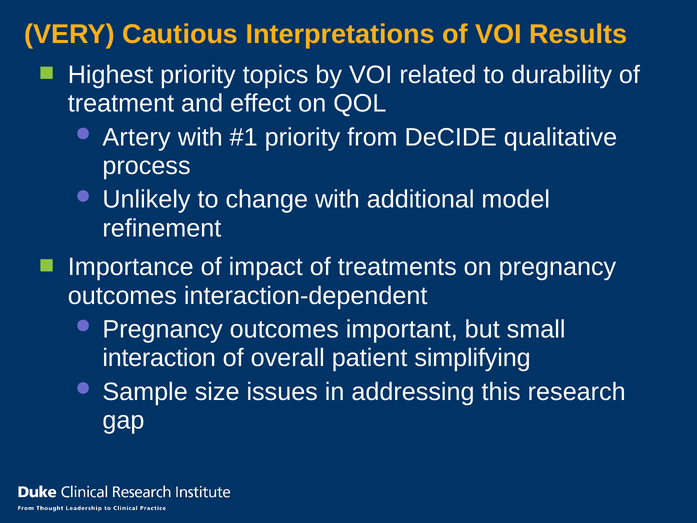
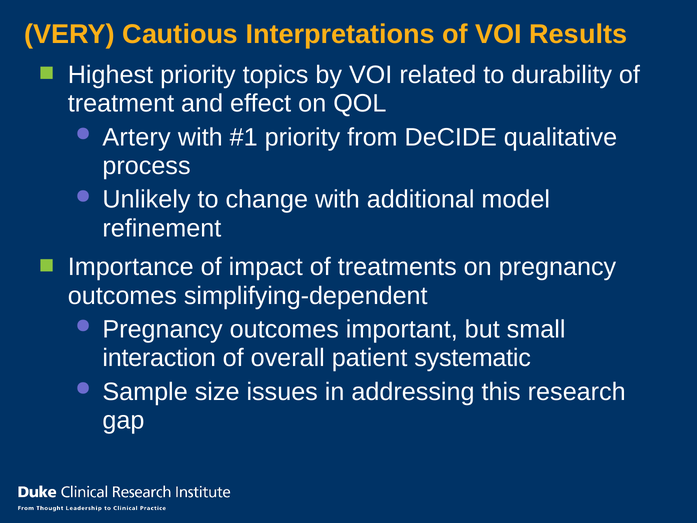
interaction-dependent: interaction-dependent -> simplifying-dependent
simplifying: simplifying -> systematic
